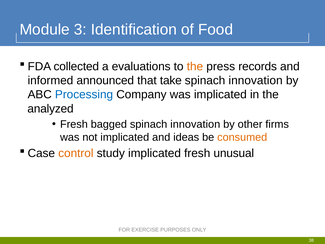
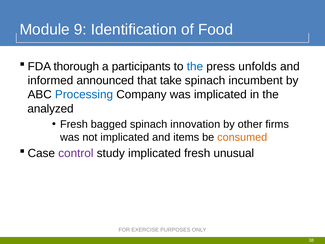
3: 3 -> 9
collected: collected -> thorough
evaluations: evaluations -> participants
the at (195, 66) colour: orange -> blue
records: records -> unfolds
innovation at (256, 80): innovation -> incumbent
ideas: ideas -> items
control colour: orange -> purple
